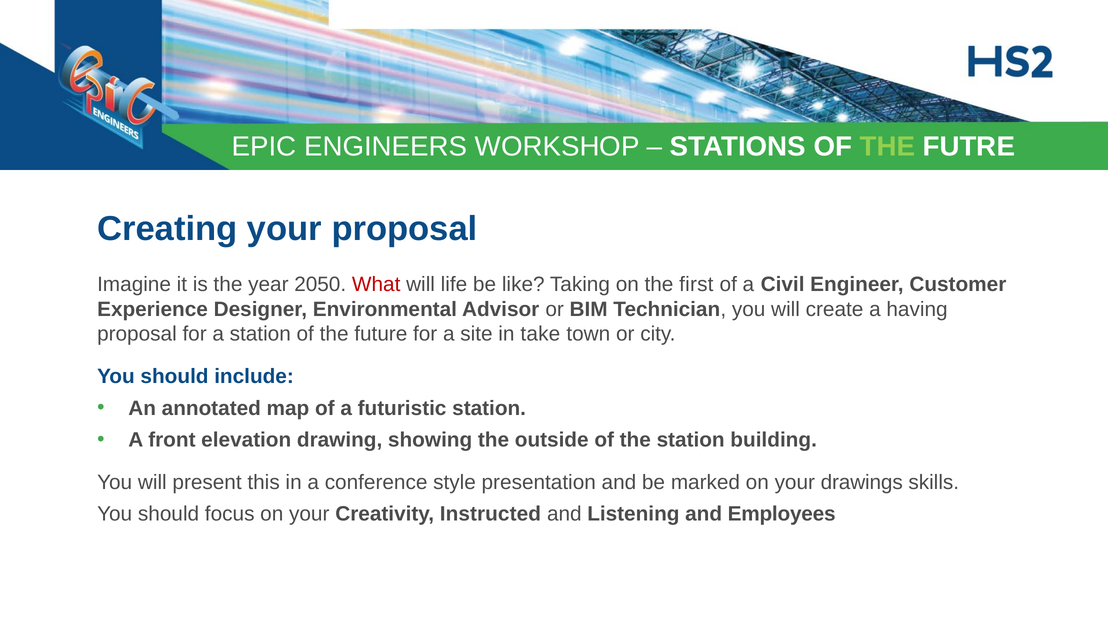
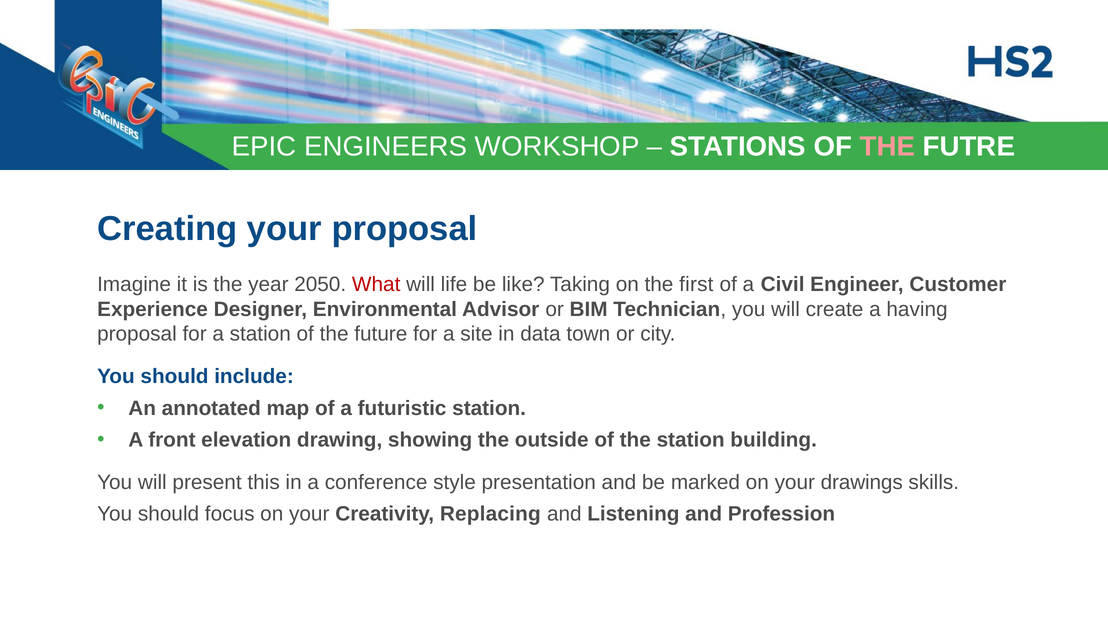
THE at (887, 147) colour: light green -> pink
take: take -> data
Instructed: Instructed -> Replacing
Employees: Employees -> Profession
